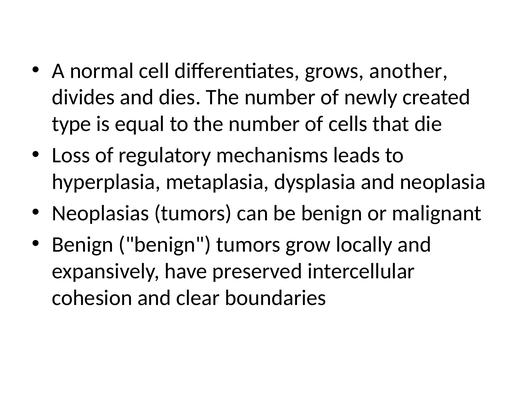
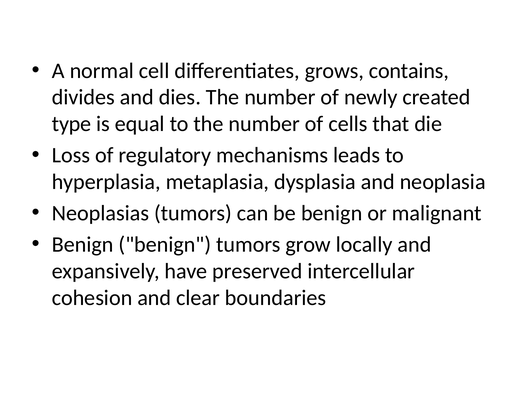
another: another -> contains
